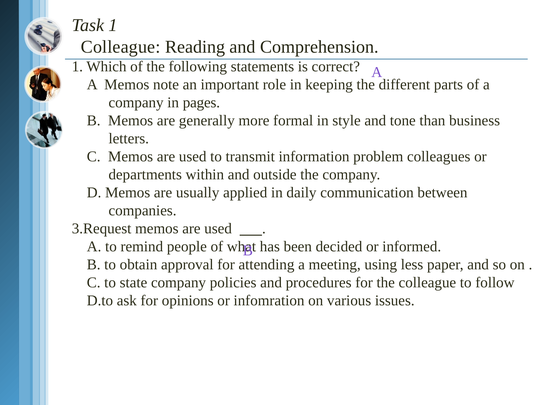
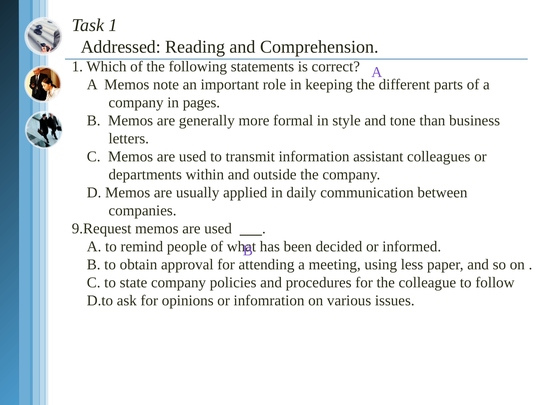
Colleague at (121, 47): Colleague -> Addressed
problem: problem -> assistant
3.Request: 3.Request -> 9.Request
